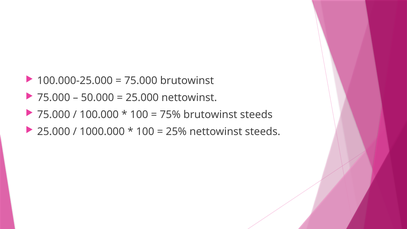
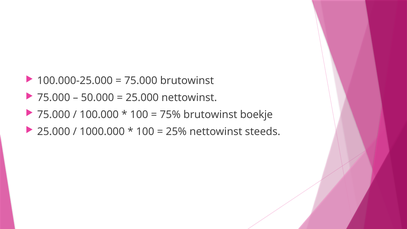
brutowinst steeds: steeds -> boekje
